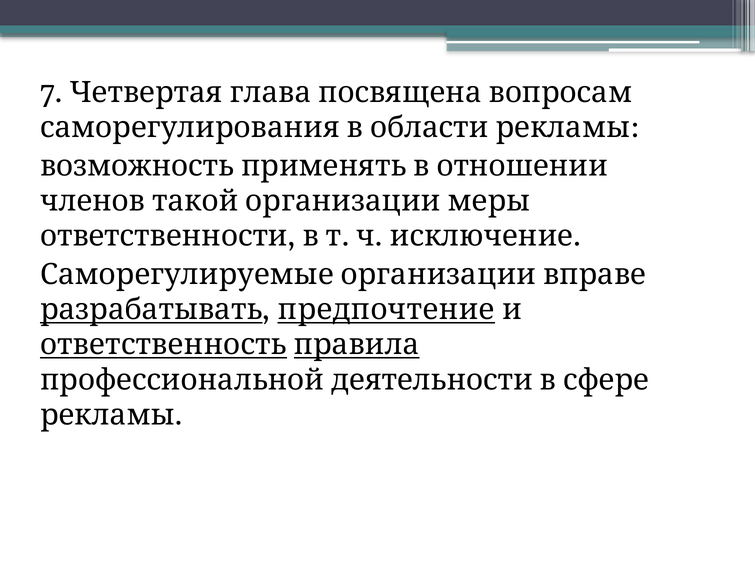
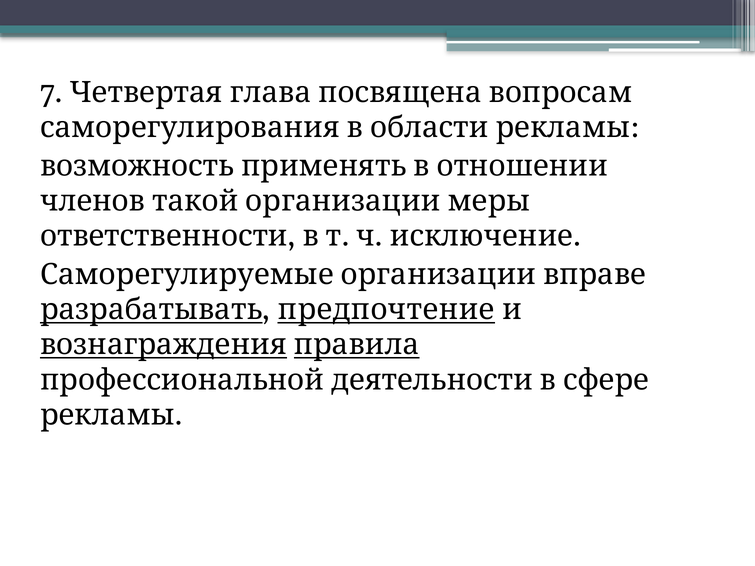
ответственность: ответственность -> вознаграждения
